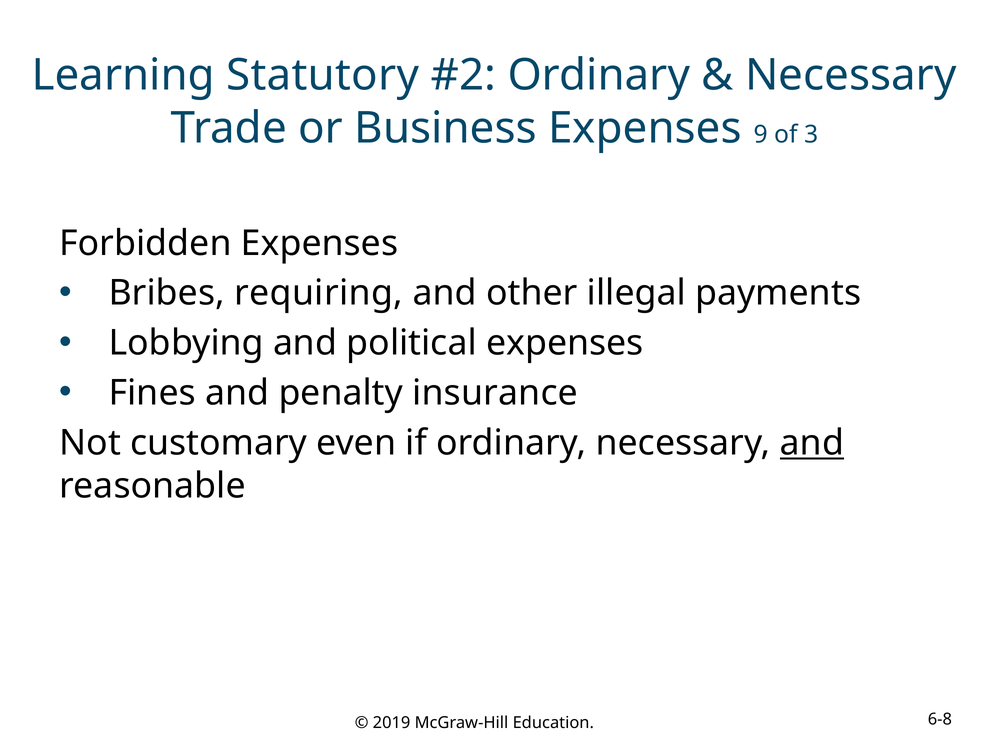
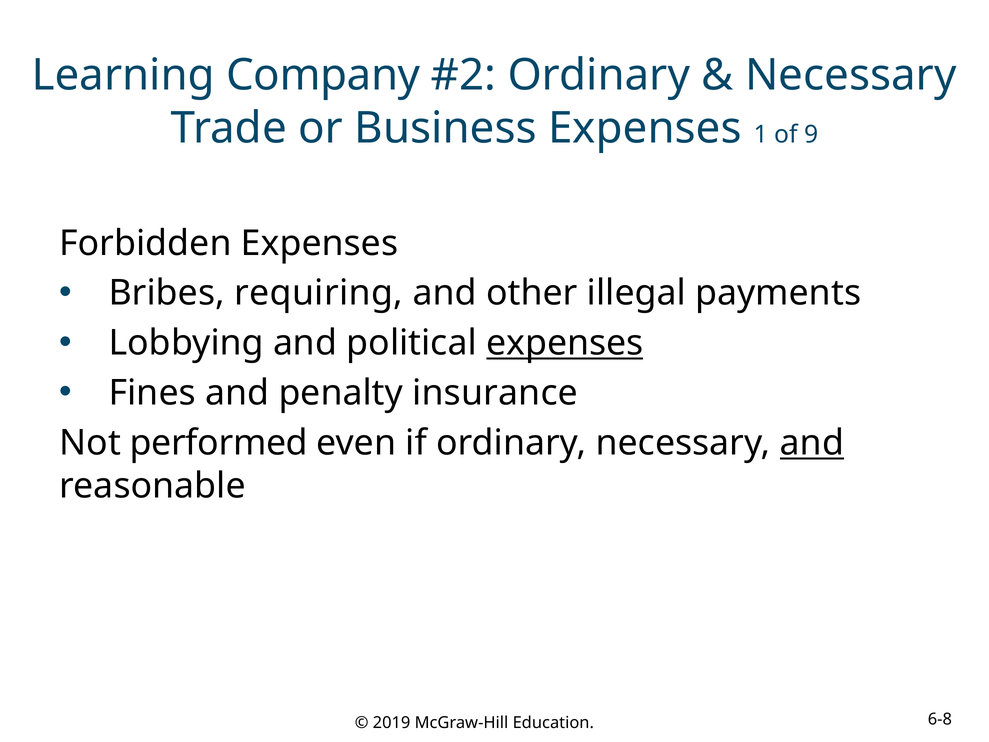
Statutory: Statutory -> Company
9: 9 -> 1
3: 3 -> 9
expenses at (565, 343) underline: none -> present
customary: customary -> performed
